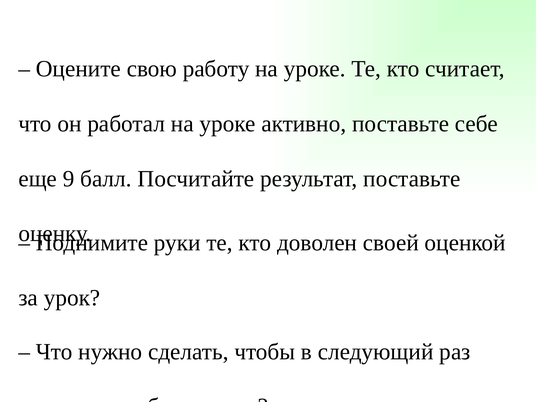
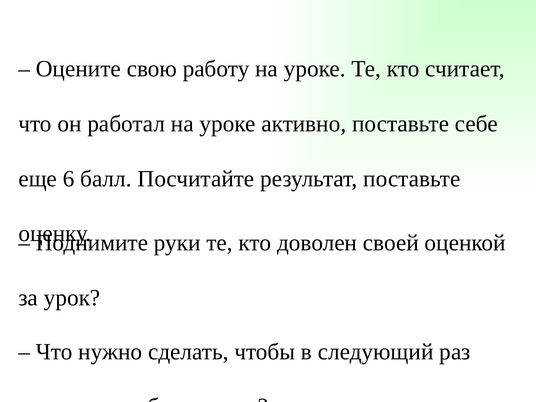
9: 9 -> 6
